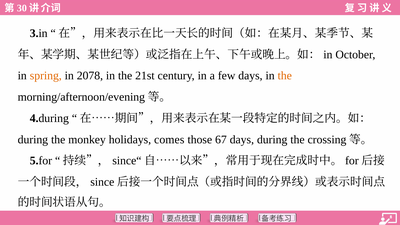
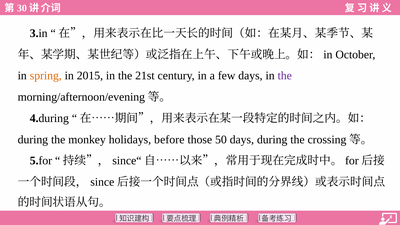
2078: 2078 -> 2015
the at (285, 76) colour: orange -> purple
comes: comes -> before
67: 67 -> 50
